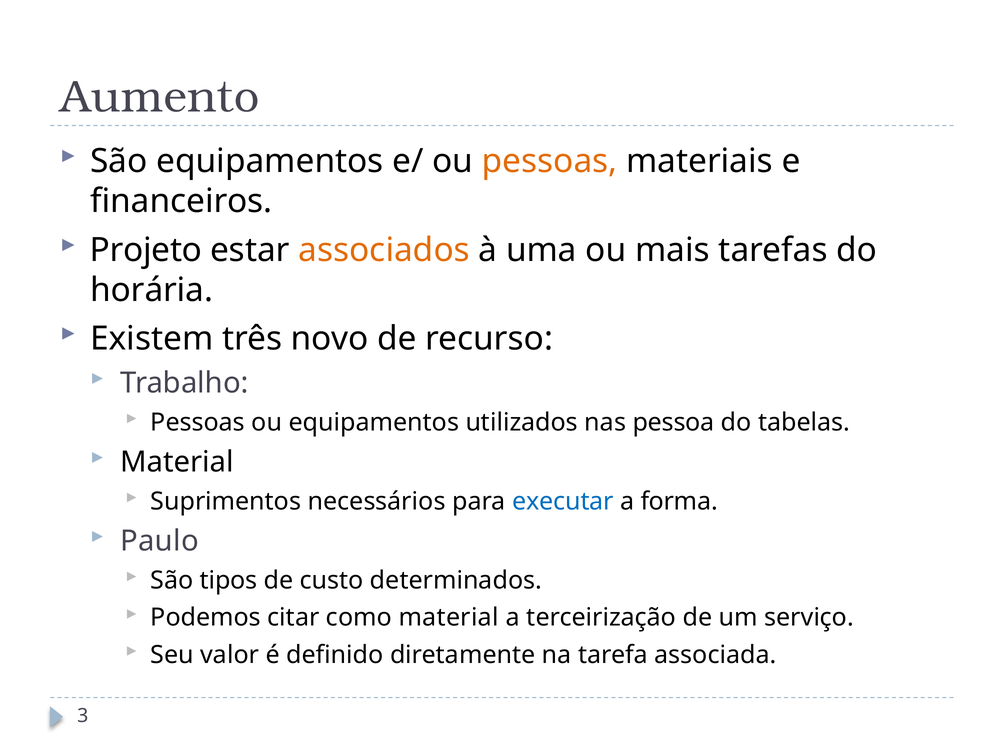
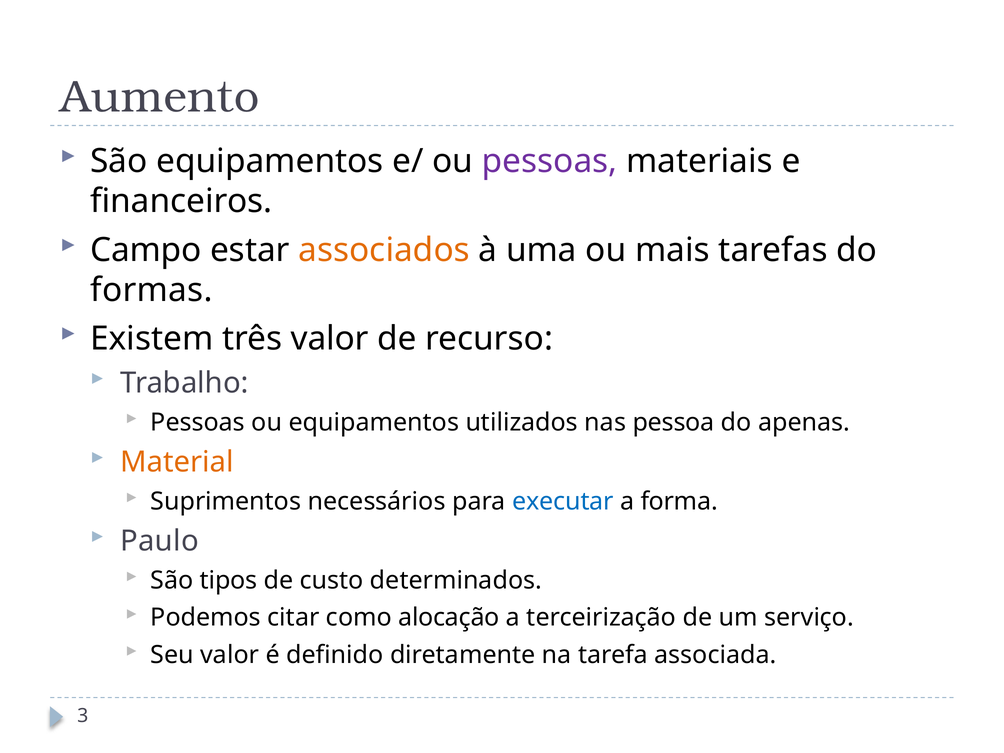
pessoas at (550, 161) colour: orange -> purple
Projeto: Projeto -> Campo
horária: horária -> formas
três novo: novo -> valor
tabelas: tabelas -> apenas
Material at (177, 462) colour: black -> orange
como material: material -> alocação
